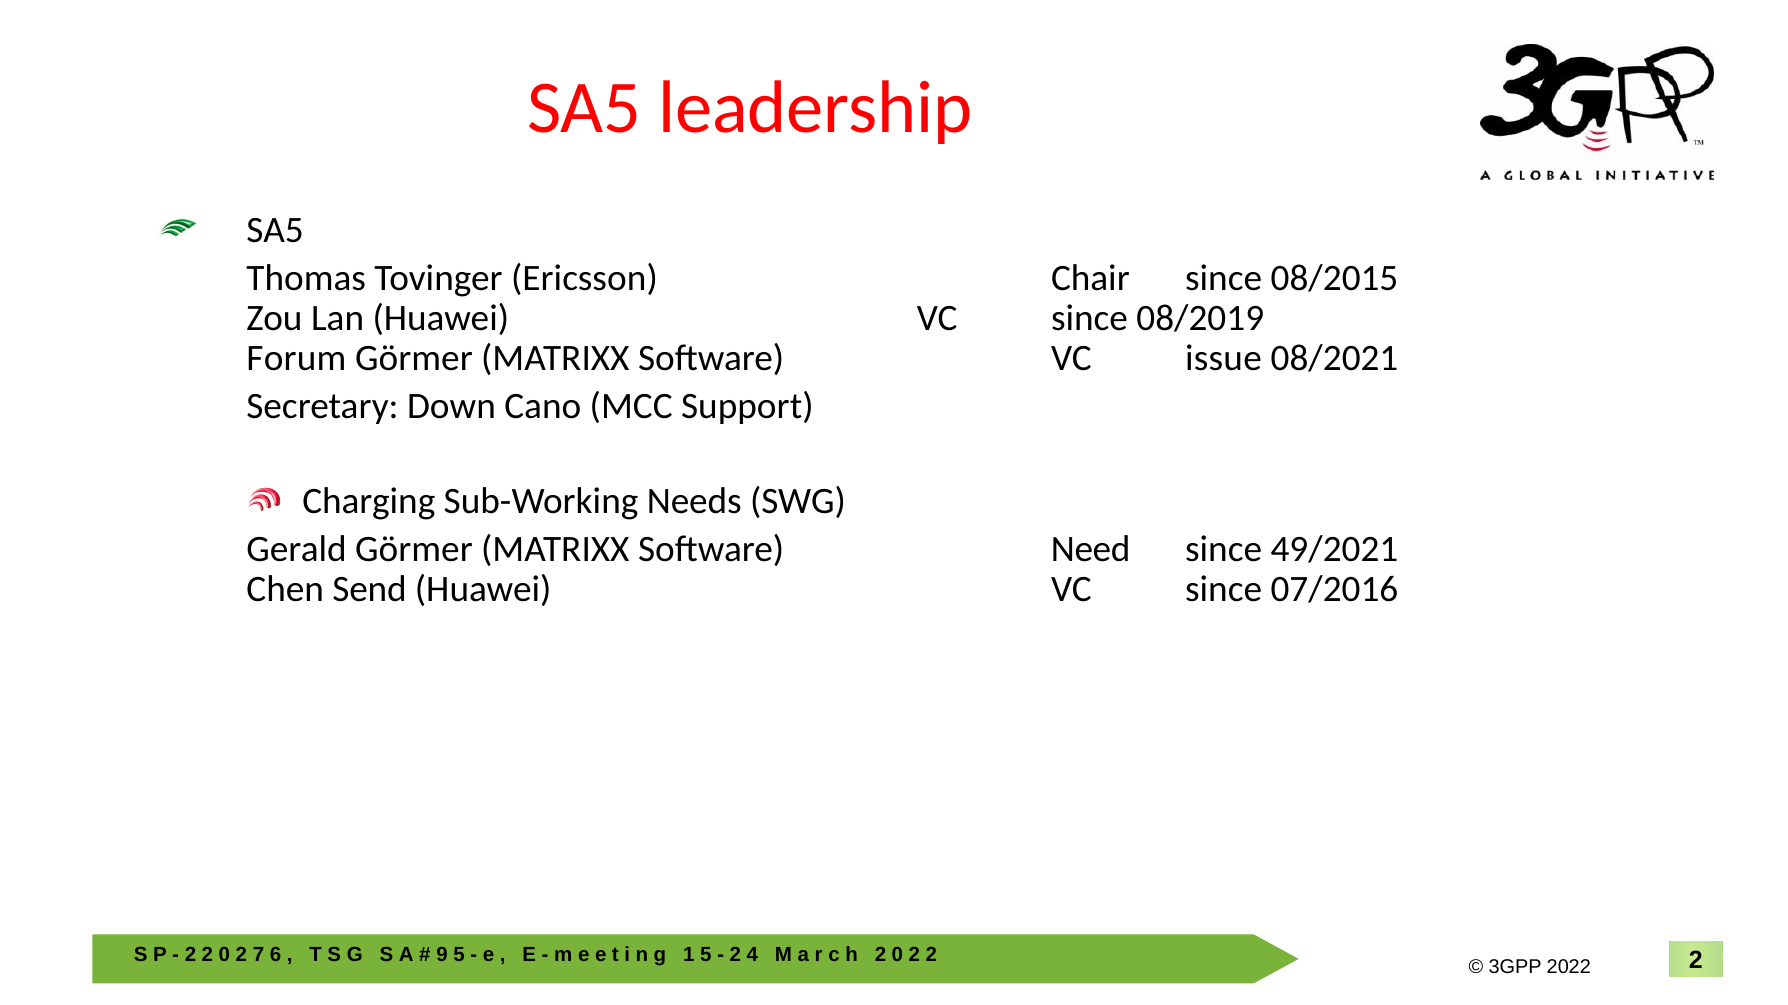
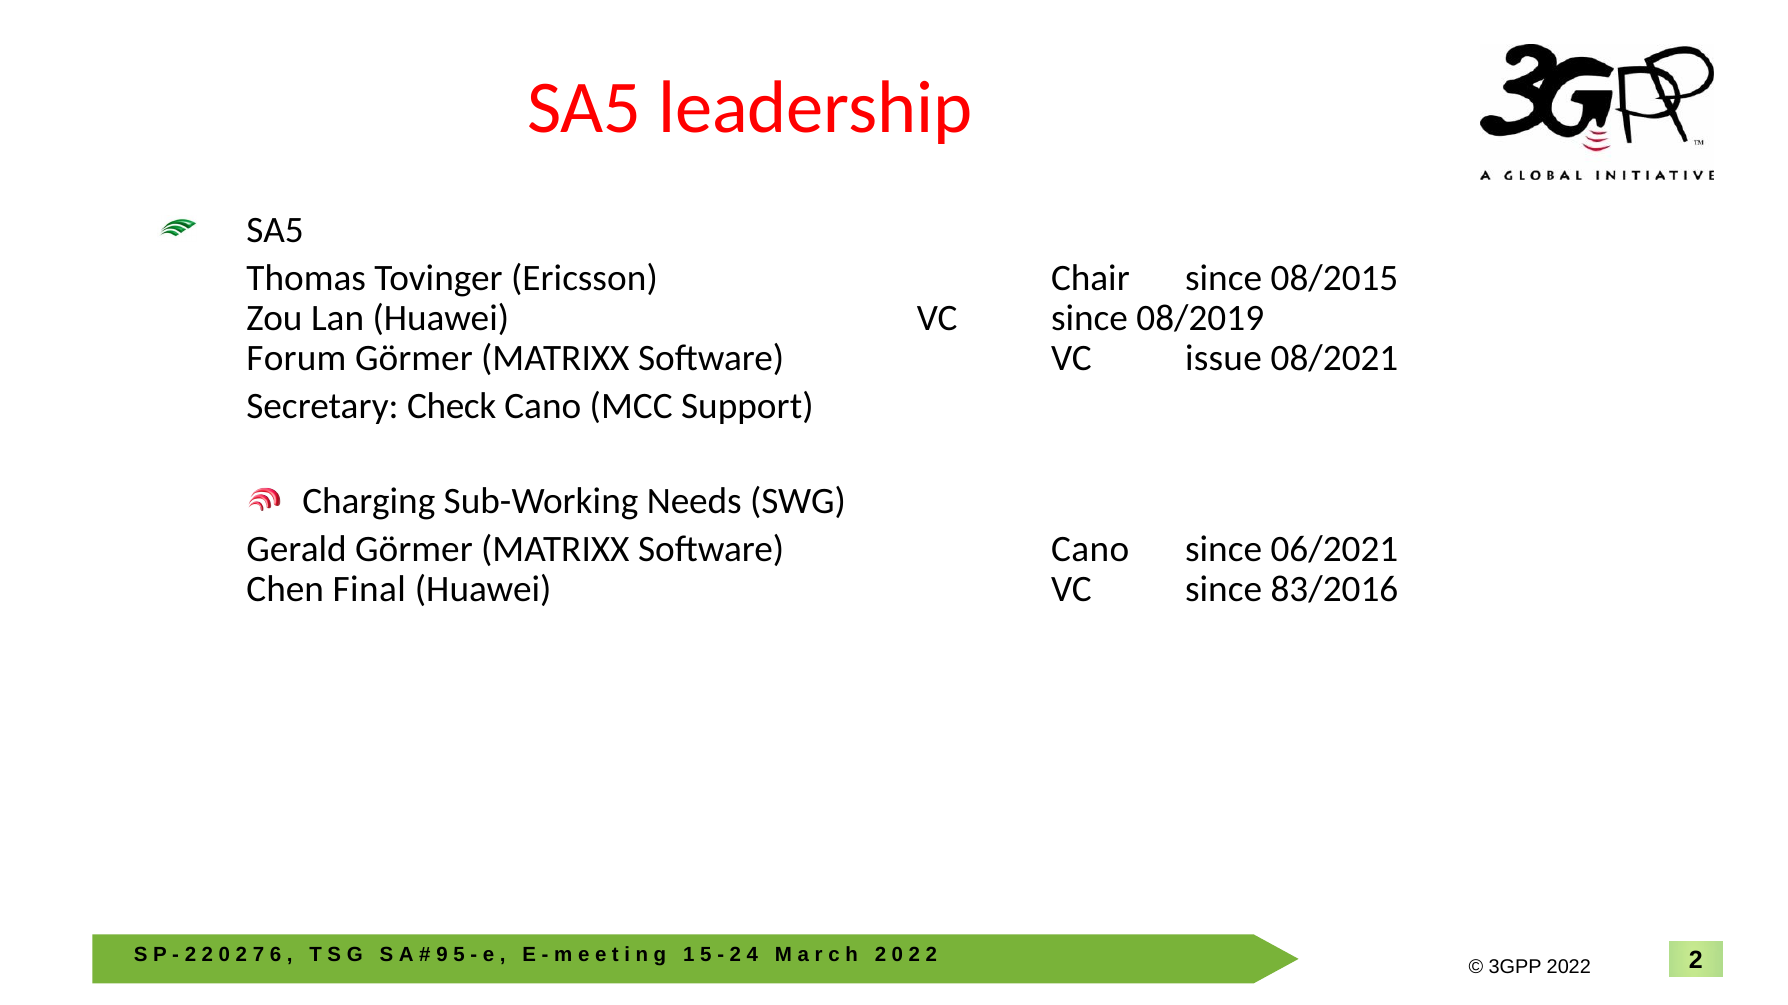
Down: Down -> Check
Software Need: Need -> Cano
49/2021: 49/2021 -> 06/2021
Send: Send -> Final
07/2016: 07/2016 -> 83/2016
